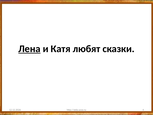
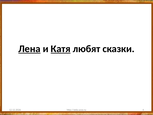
Катя underline: none -> present
